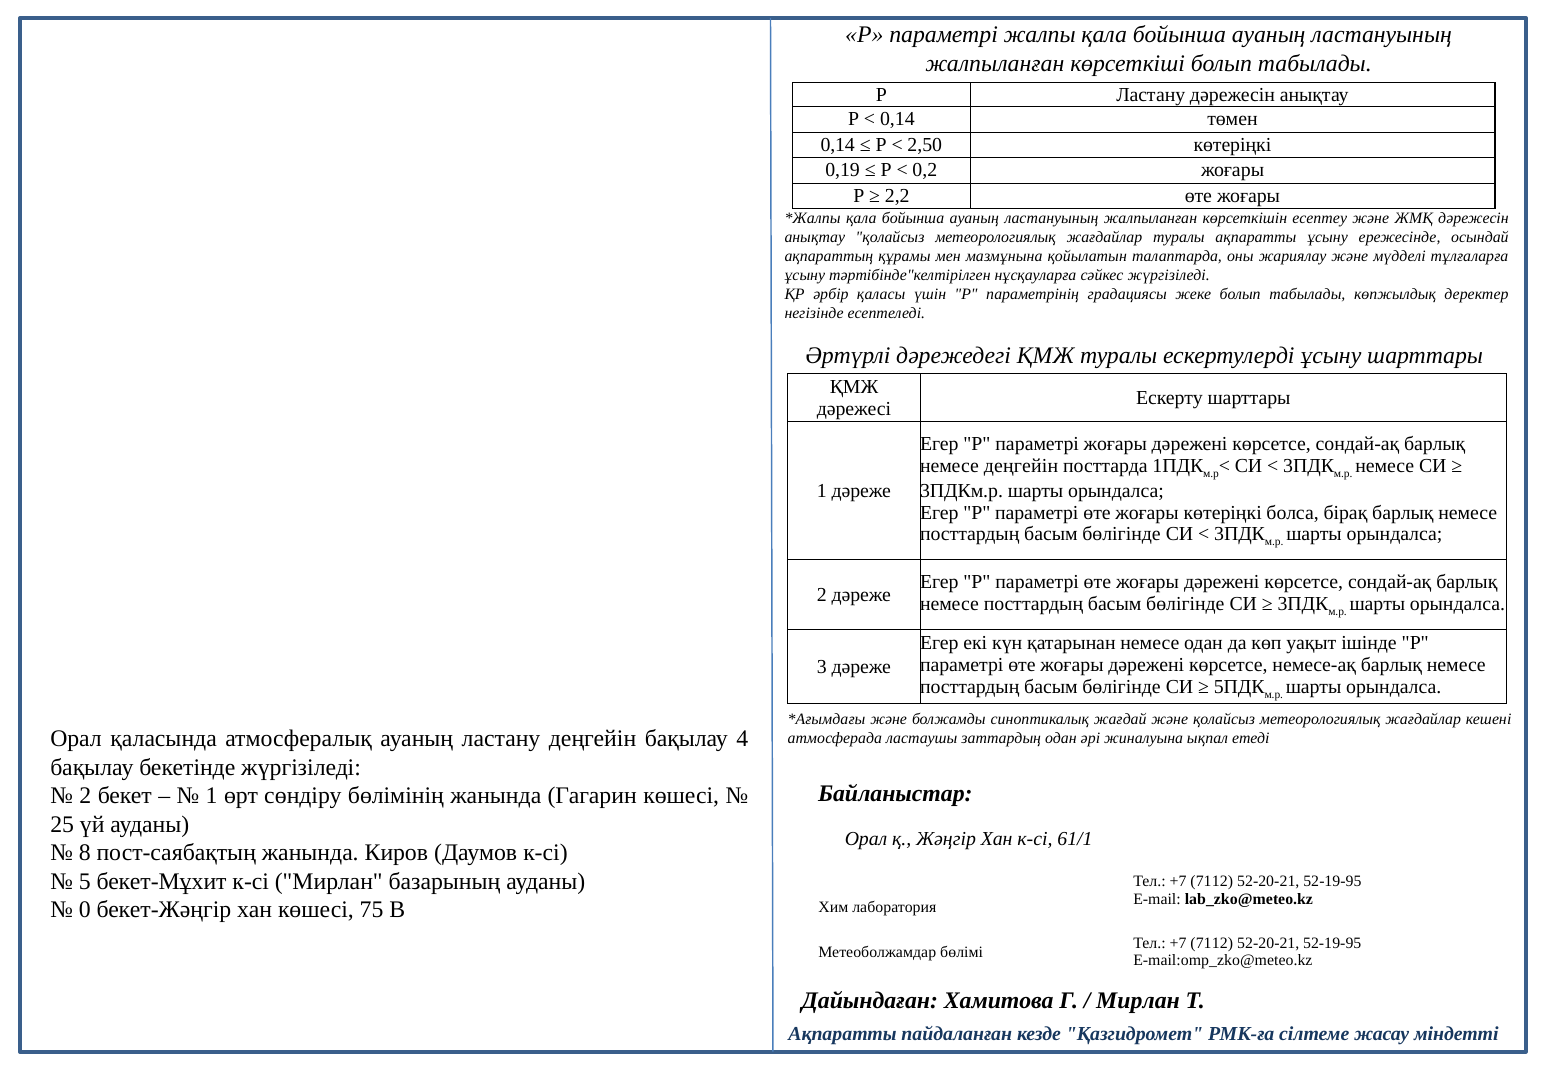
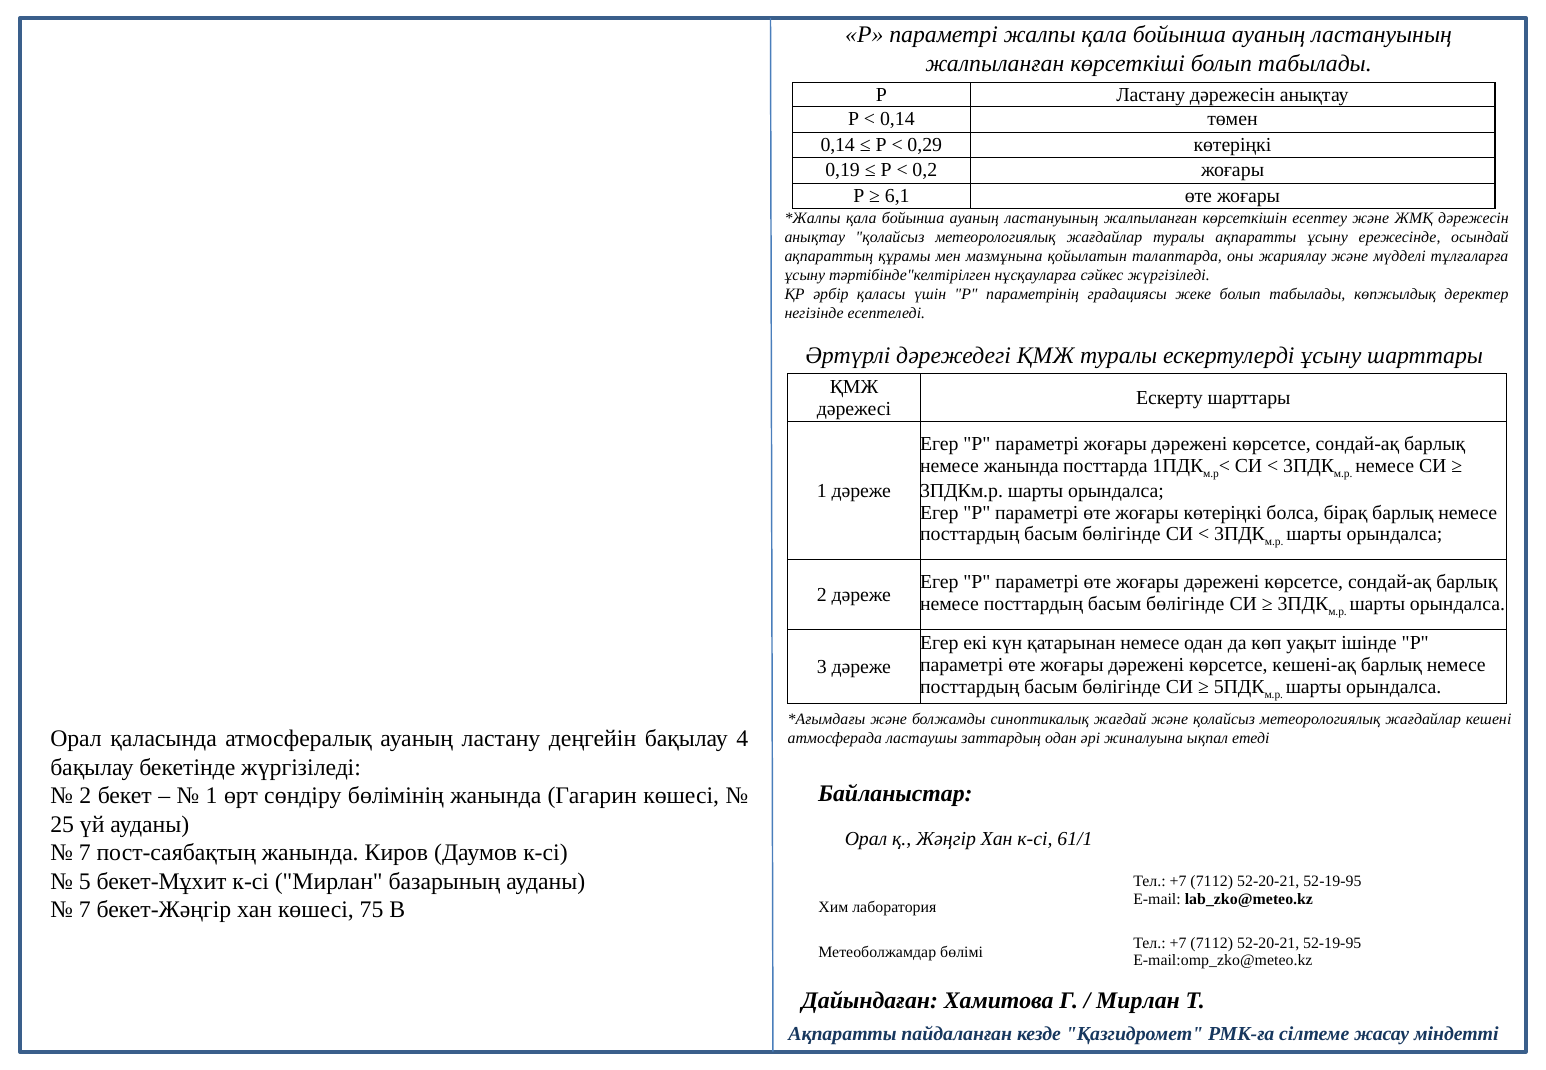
2,50: 2,50 -> 0,29
2,2: 2,2 -> 6,1
немесе деңгейін: деңгейін -> жанында
немесе-ақ: немесе-ақ -> кешені-ақ
8 at (85, 853): 8 -> 7
0 at (85, 910): 0 -> 7
